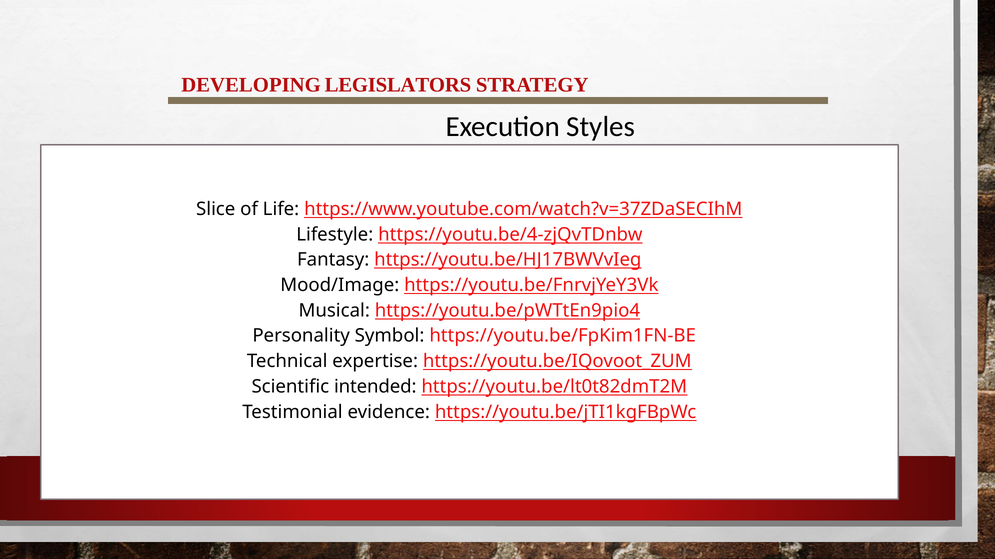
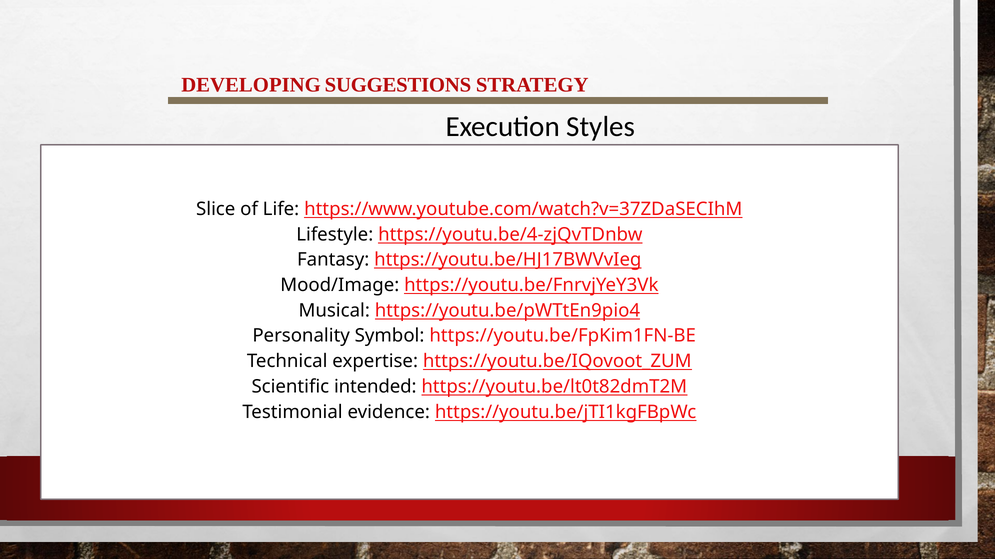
LEGISLATORS: LEGISLATORS -> SUGGESTIONS
